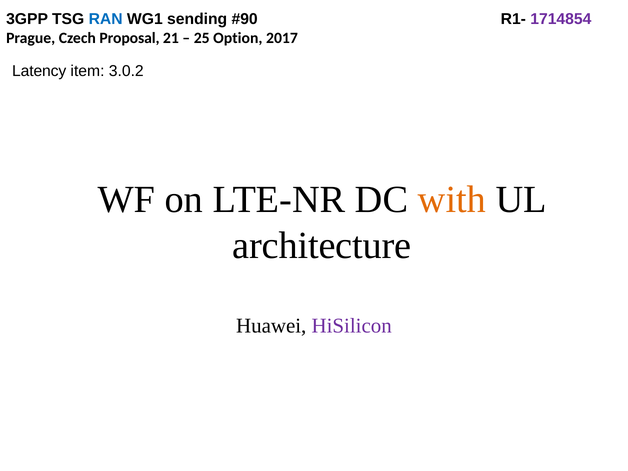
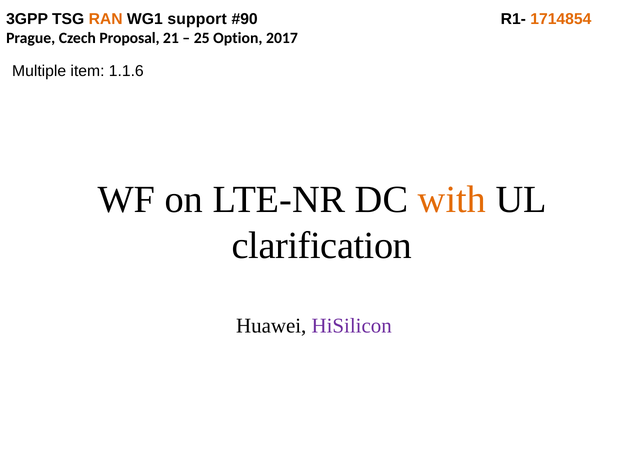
RAN colour: blue -> orange
sending: sending -> support
1714854 colour: purple -> orange
Latency: Latency -> Multiple
3.0.2: 3.0.2 -> 1.1.6
architecture: architecture -> clarification
